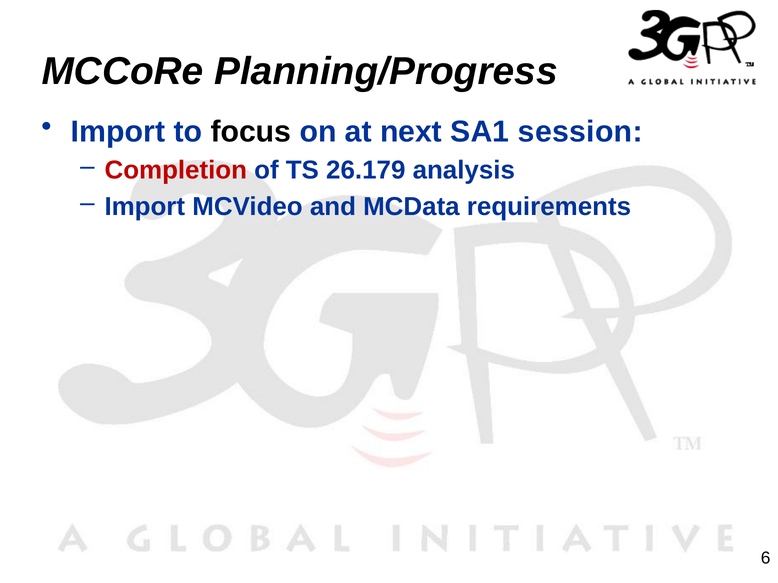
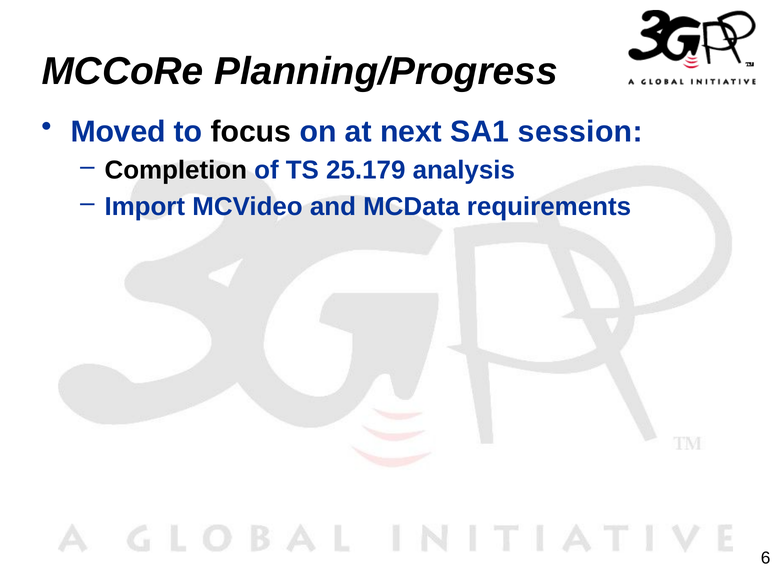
Import at (118, 132): Import -> Moved
Completion colour: red -> black
26.179: 26.179 -> 25.179
